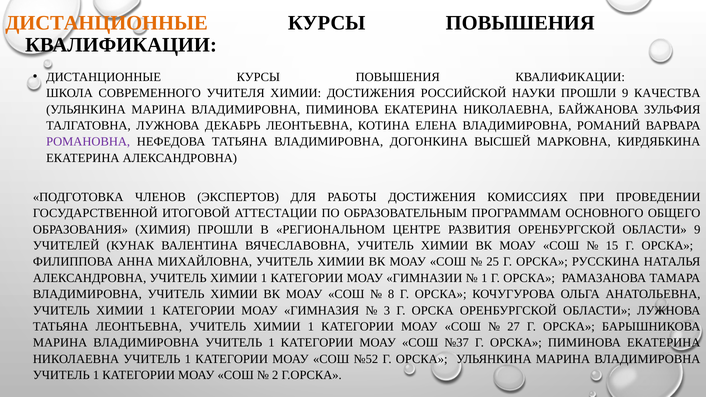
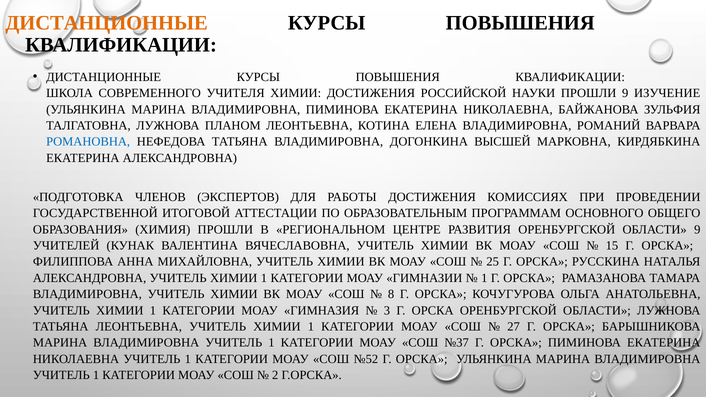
КАЧЕСТВА: КАЧЕСТВА -> ИЗУЧЕНИЕ
ДЕКАБРЬ: ДЕКАБРЬ -> ПЛАНОМ
РОМАНОВНА colour: purple -> blue
